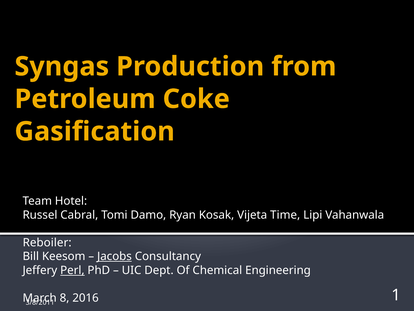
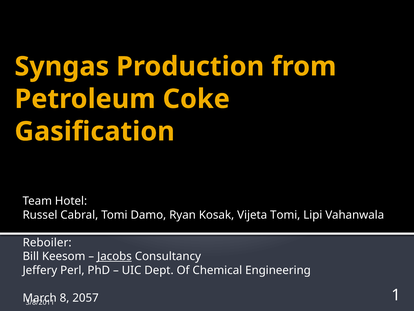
Vijeta Time: Time -> Tomi
Perl underline: present -> none
2016: 2016 -> 2057
